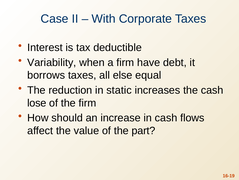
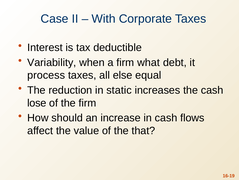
have: have -> what
borrows: borrows -> process
part: part -> that
